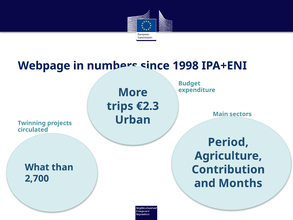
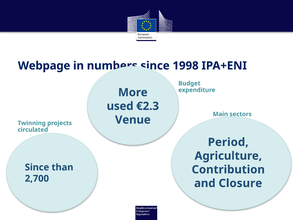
trips: trips -> used
Urban: Urban -> Venue
What at (37, 167): What -> Since
Months: Months -> Closure
